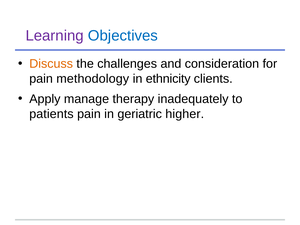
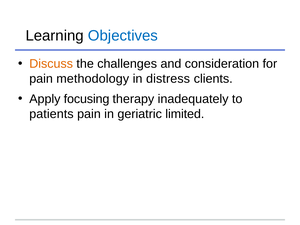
Learning colour: purple -> black
ethnicity: ethnicity -> distress
manage: manage -> focusing
higher: higher -> limited
